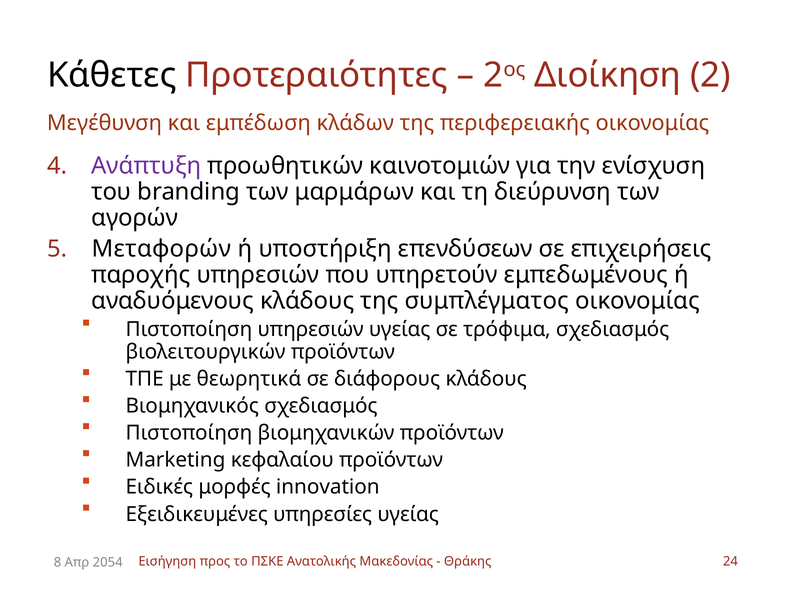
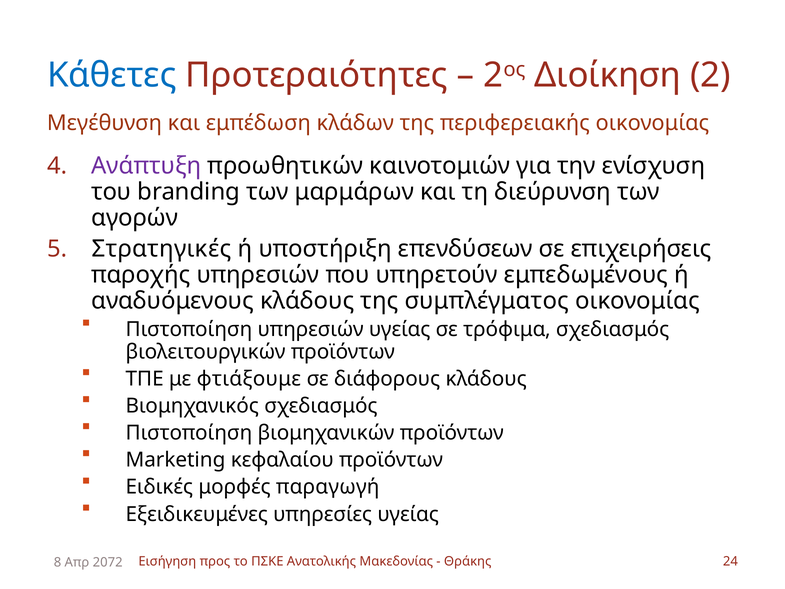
Κάθετες colour: black -> blue
Μεταφορών: Μεταφορών -> Στρατηγικές
θεωρητικά: θεωρητικά -> φτιάξουμε
innovation: innovation -> παραγωγή
2054: 2054 -> 2072
